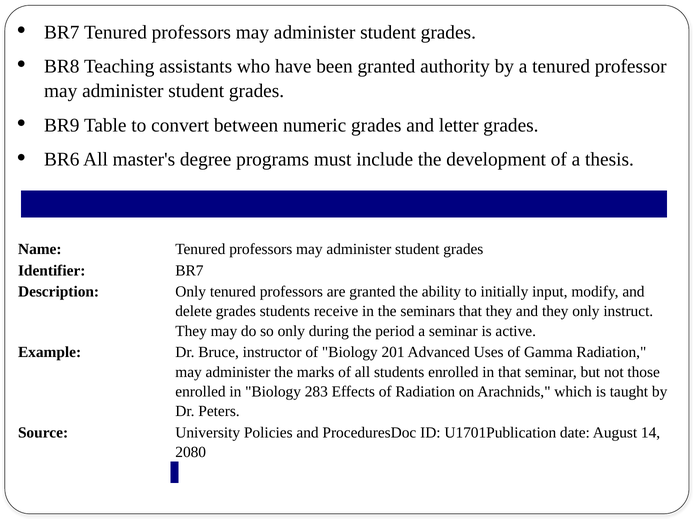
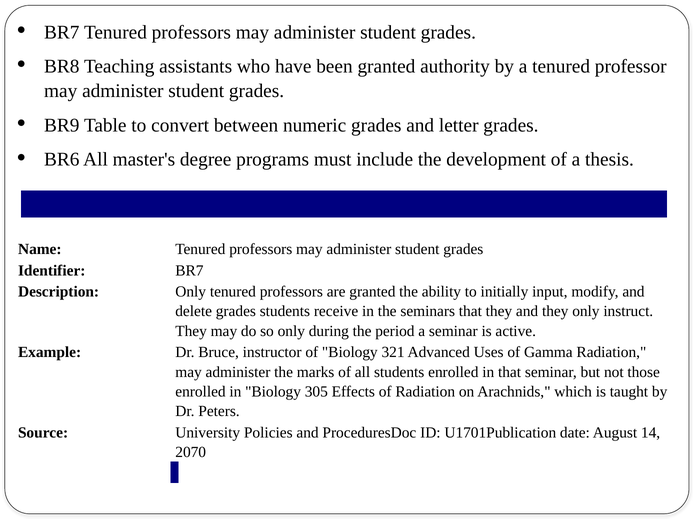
201: 201 -> 321
283: 283 -> 305
2080: 2080 -> 2070
